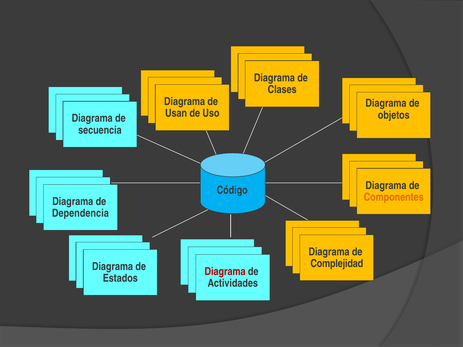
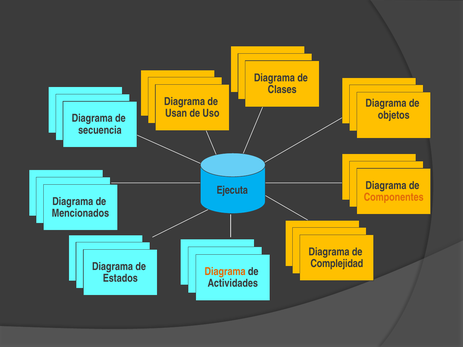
Código: Código -> Ejecuta
Dependencia: Dependencia -> Mencionados
Diagrama at (225, 272) colour: red -> orange
